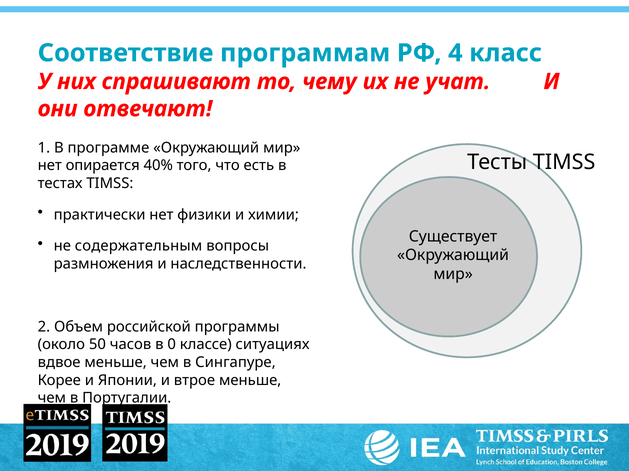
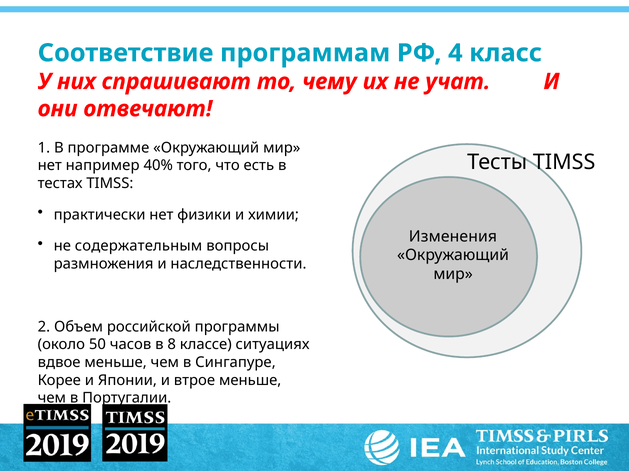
опирается: опирается -> например
Существует: Существует -> Изменения
0: 0 -> 8
